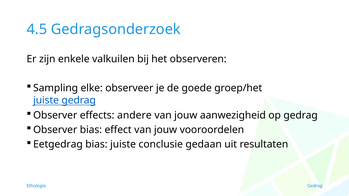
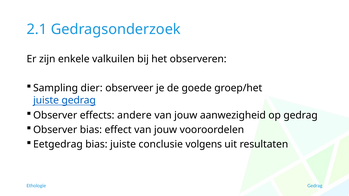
4.5: 4.5 -> 2.1
elke: elke -> dier
gedaan: gedaan -> volgens
